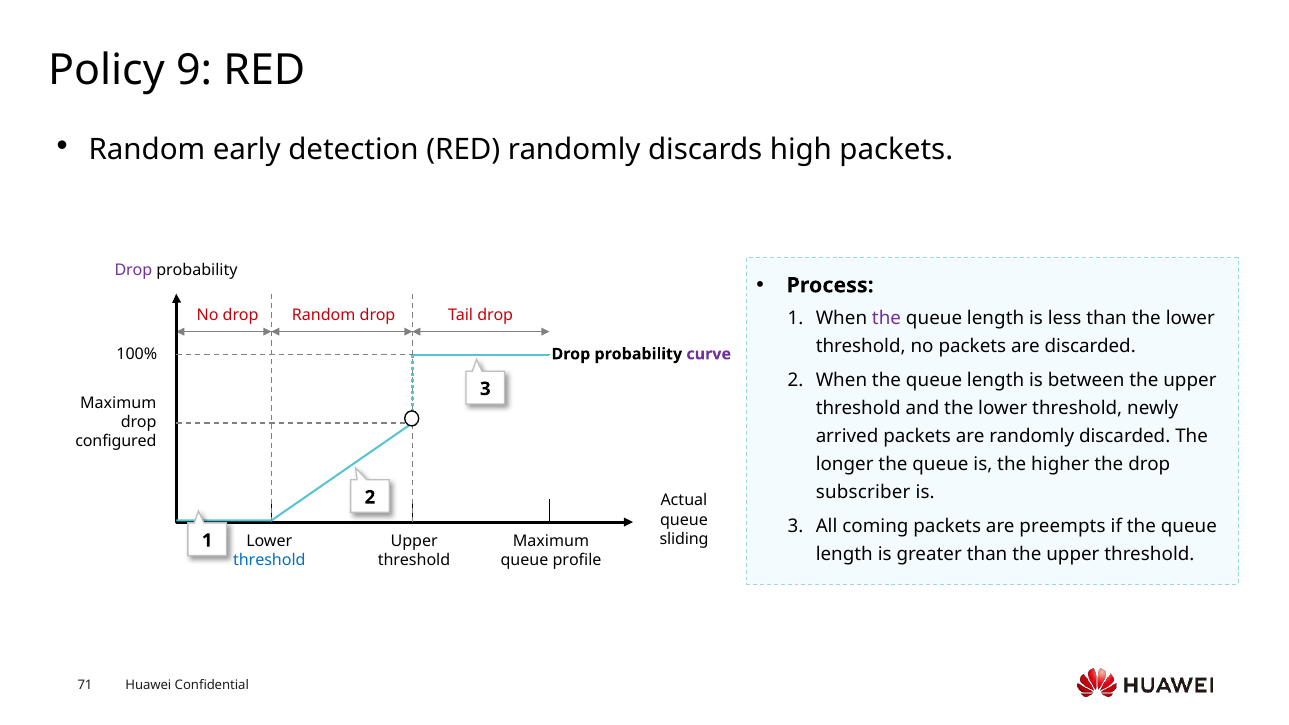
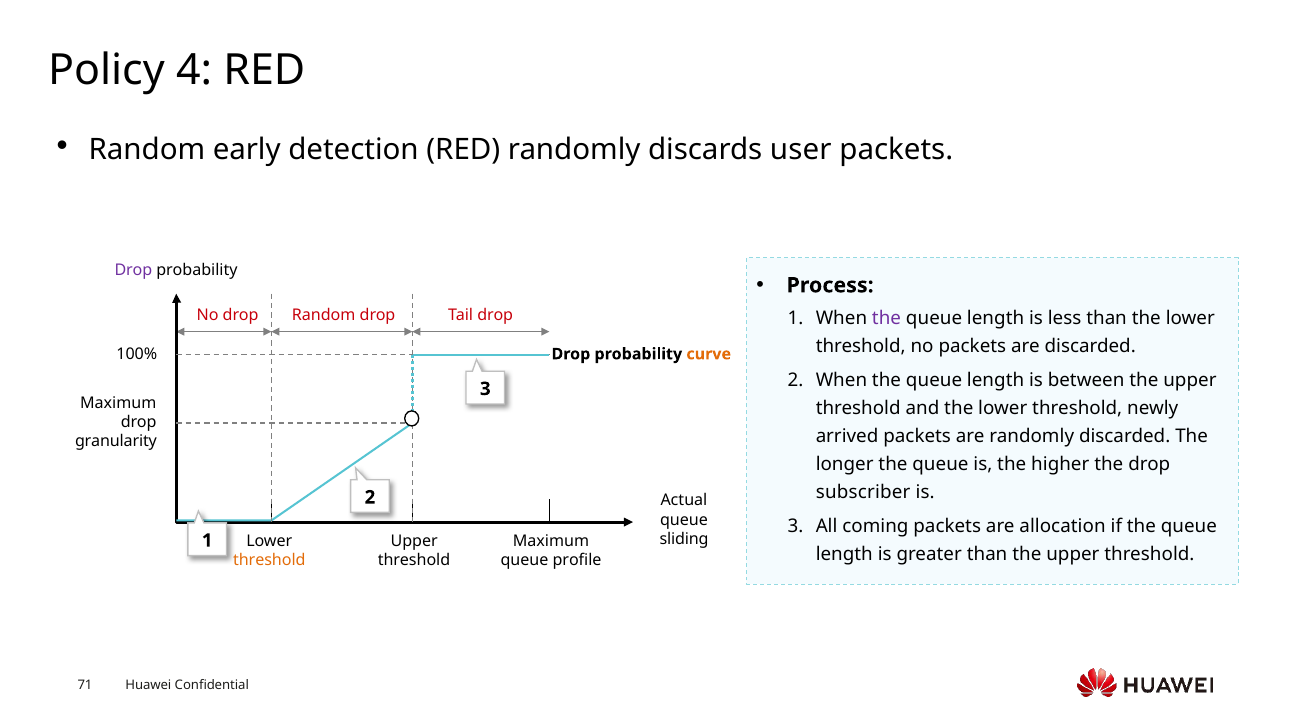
9: 9 -> 4
high: high -> user
curve colour: purple -> orange
configured: configured -> granularity
preempts: preempts -> allocation
threshold at (269, 560) colour: blue -> orange
